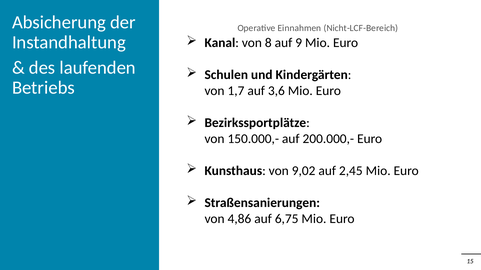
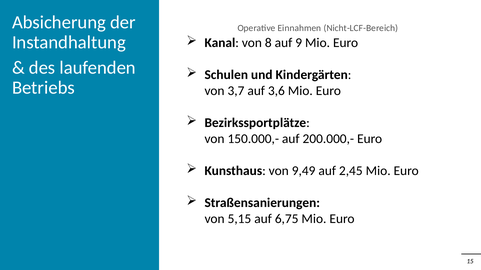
1,7: 1,7 -> 3,7
9,02: 9,02 -> 9,49
4,86: 4,86 -> 5,15
